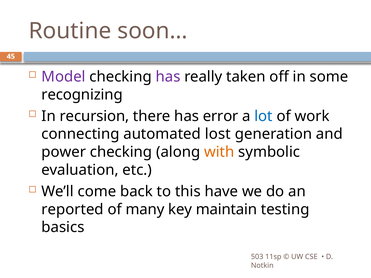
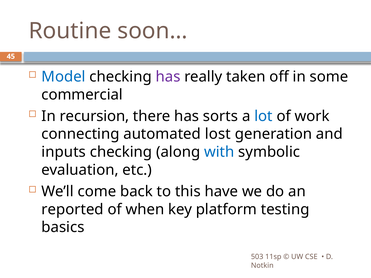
Model colour: purple -> blue
recognizing: recognizing -> commercial
error: error -> sorts
power: power -> inputs
with colour: orange -> blue
many: many -> when
maintain: maintain -> platform
